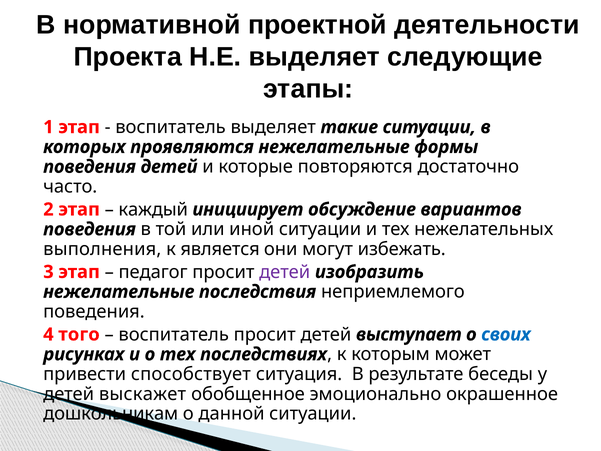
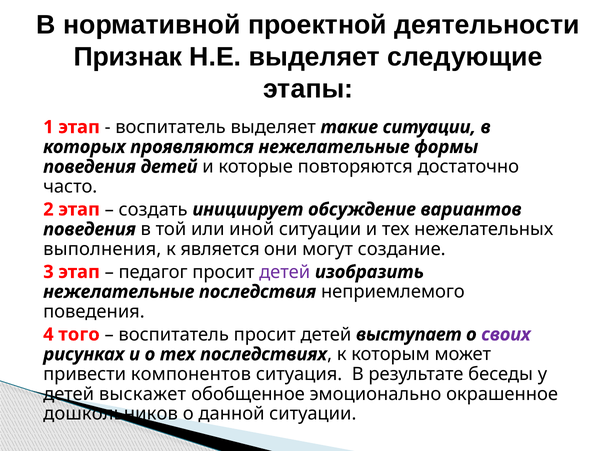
Проекта: Проекта -> Признак
каждый: каждый -> создать
избежать: избежать -> создание
своих colour: blue -> purple
способствует: способствует -> компонентов
дошкольникам: дошкольникам -> дошкольников
